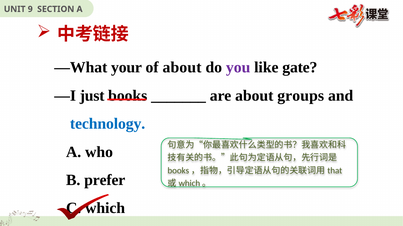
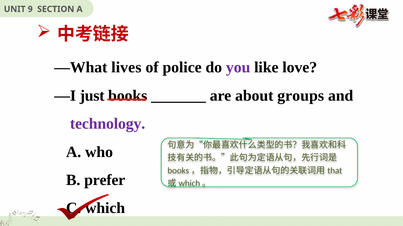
your: your -> lives
of about: about -> police
gate: gate -> love
technology colour: blue -> purple
